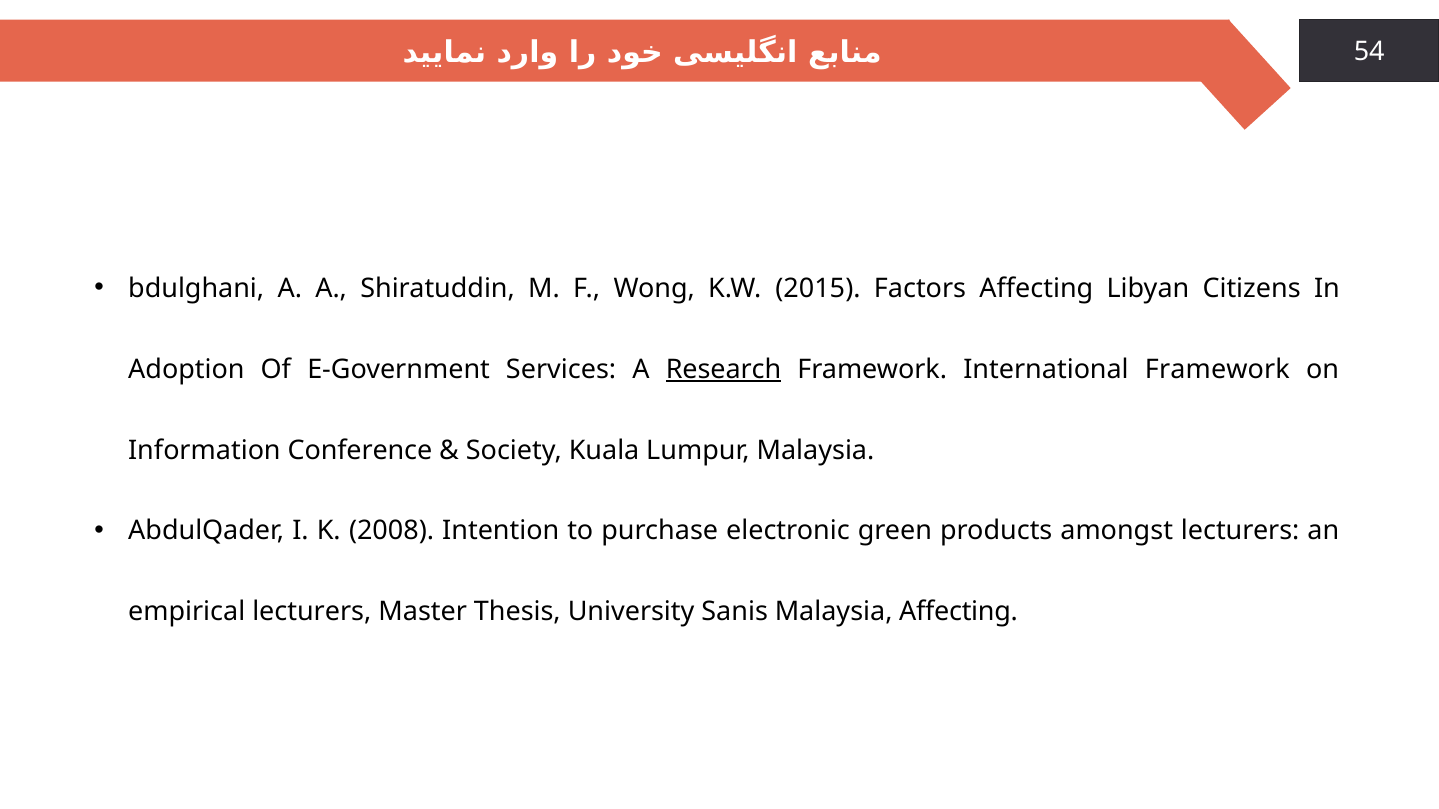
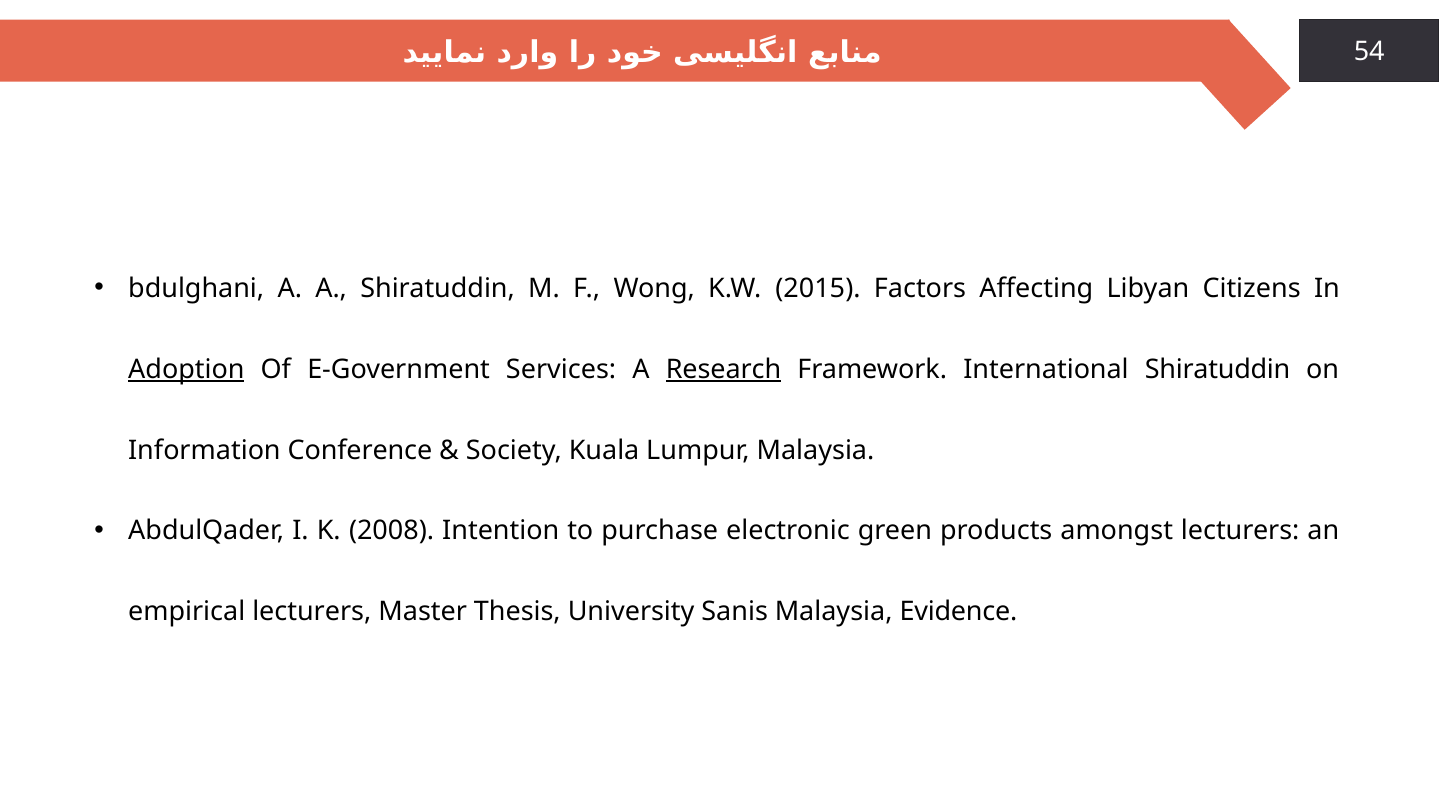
Adoption underline: none -> present
International Framework: Framework -> Shiratuddin
Malaysia Affecting: Affecting -> Evidence
